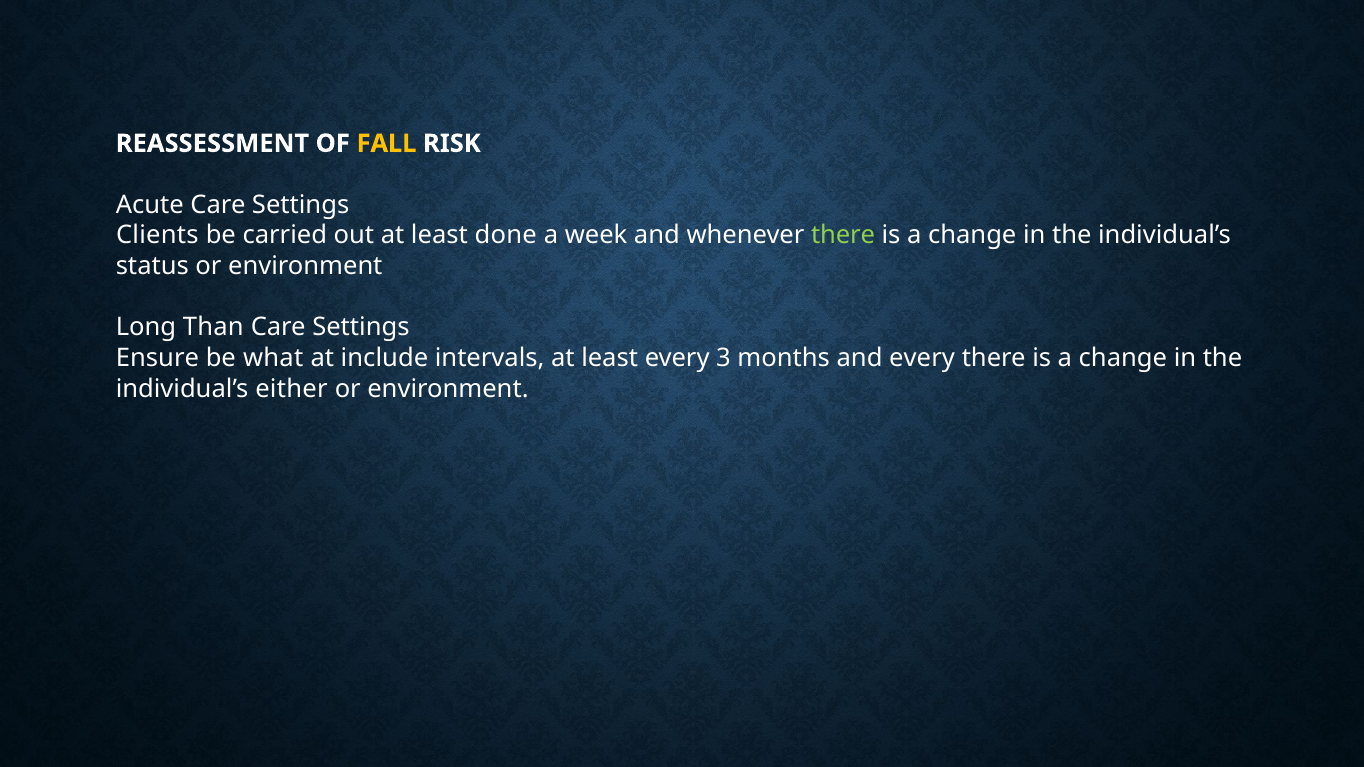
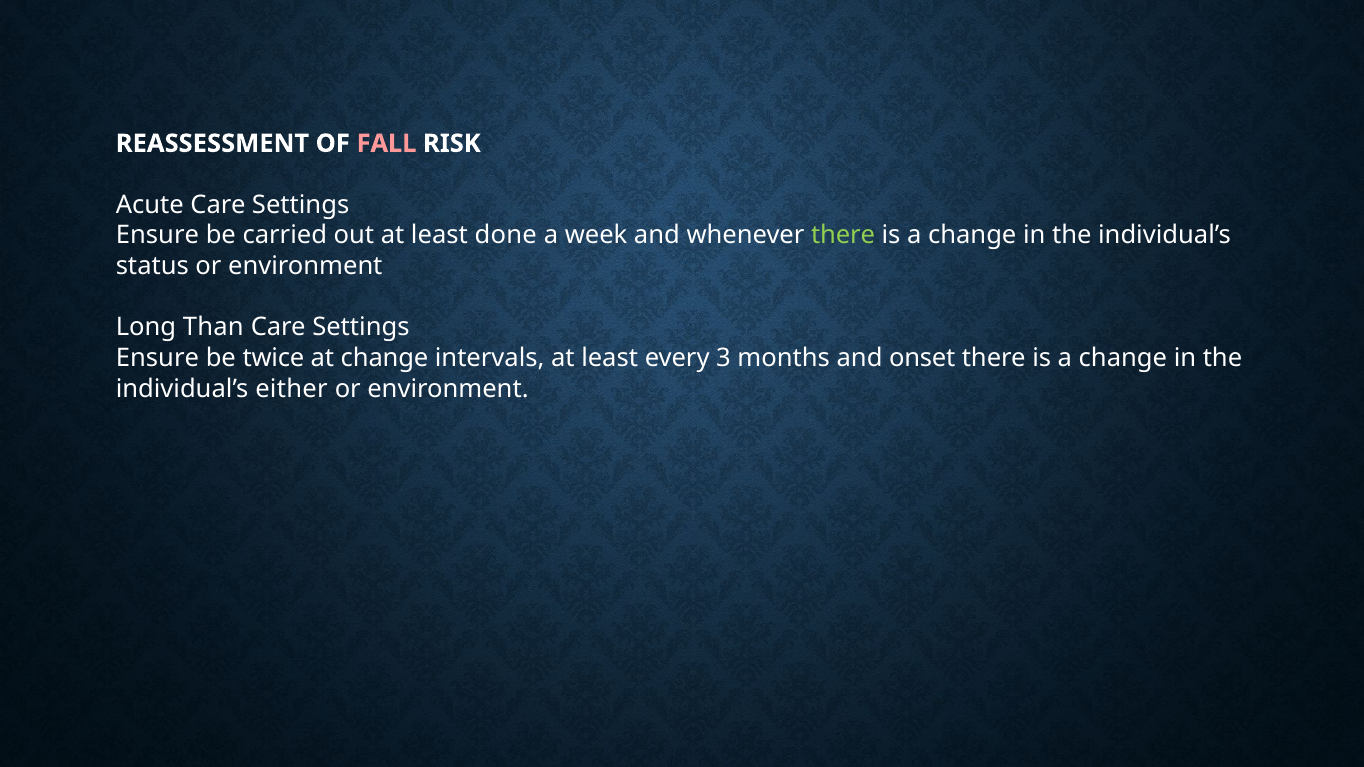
FALL colour: yellow -> pink
Clients at (157, 236): Clients -> Ensure
what: what -> twice
at include: include -> change
and every: every -> onset
